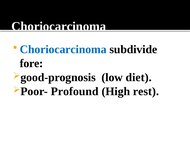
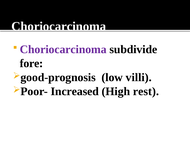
Choriocarcinoma at (63, 49) colour: blue -> purple
diet: diet -> villi
Profound: Profound -> Increased
